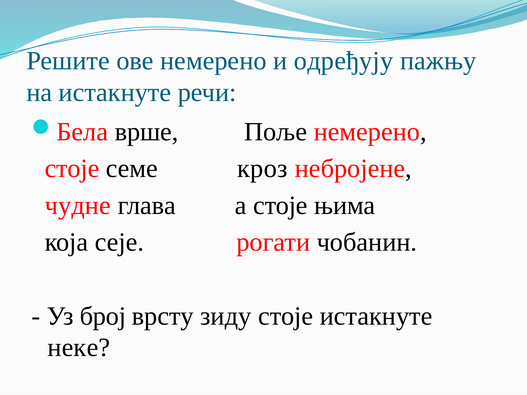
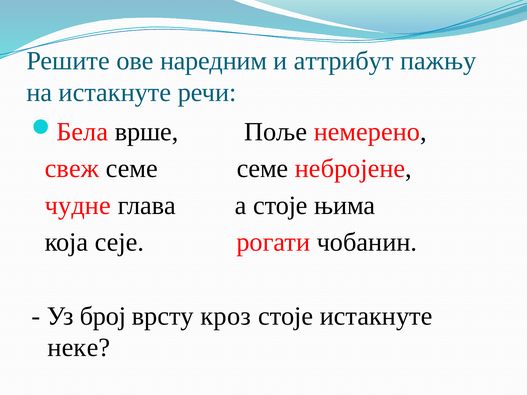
ове немерено: немерено -> наредним
одређују: одређују -> аттрибут
стоје at (72, 169): стоје -> свеж
семе кроз: кроз -> семе
зиду: зиду -> кроз
